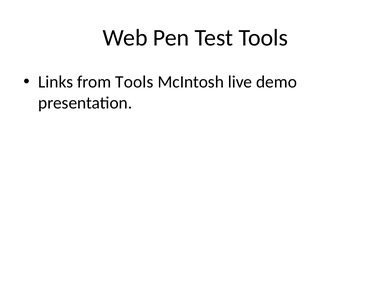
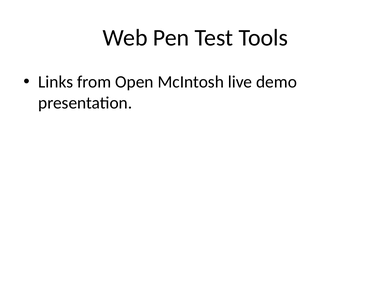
from Tools: Tools -> Open
